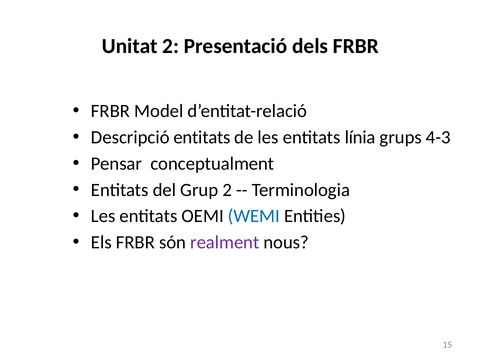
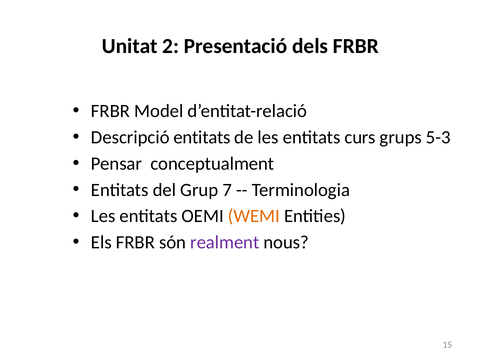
línia: línia -> curs
4-3: 4-3 -> 5-3
Grup 2: 2 -> 7
WEMI colour: blue -> orange
